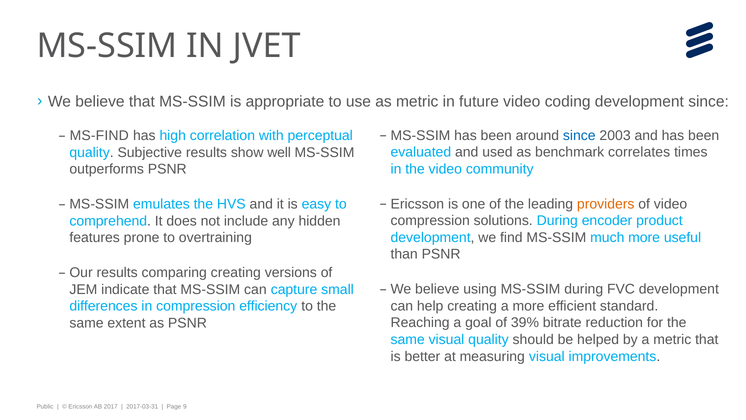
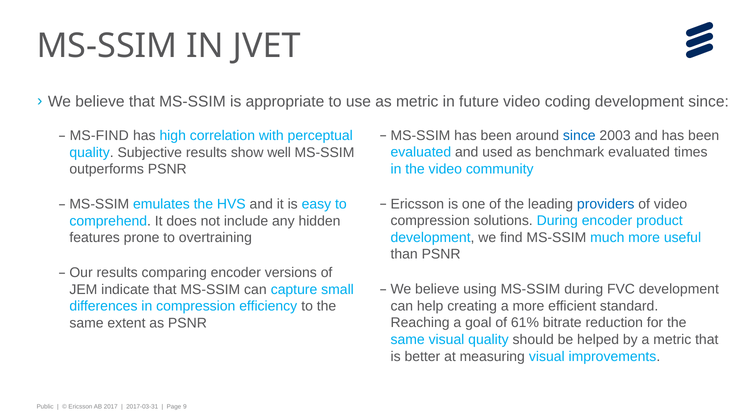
benchmark correlates: correlates -> evaluated
providers colour: orange -> blue
comparing creating: creating -> encoder
39%: 39% -> 61%
